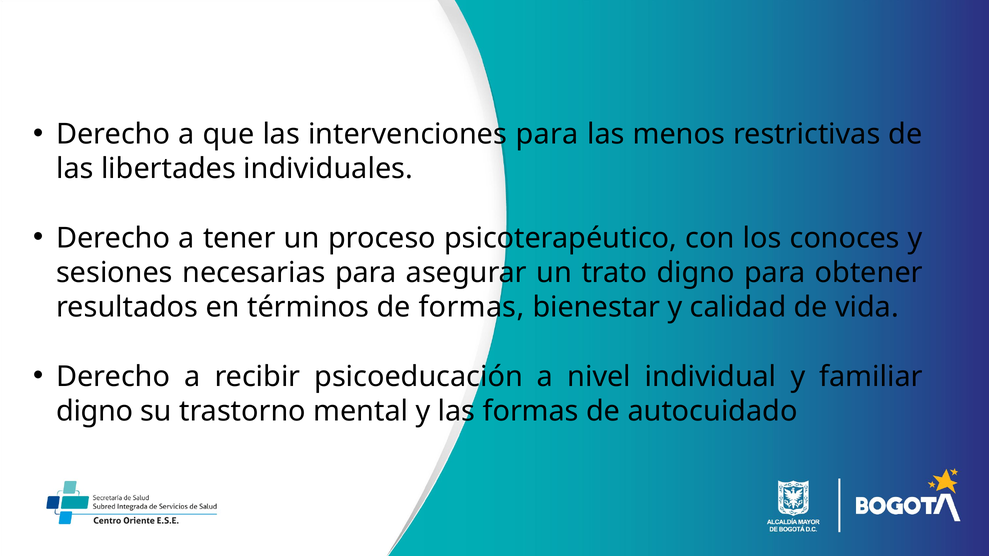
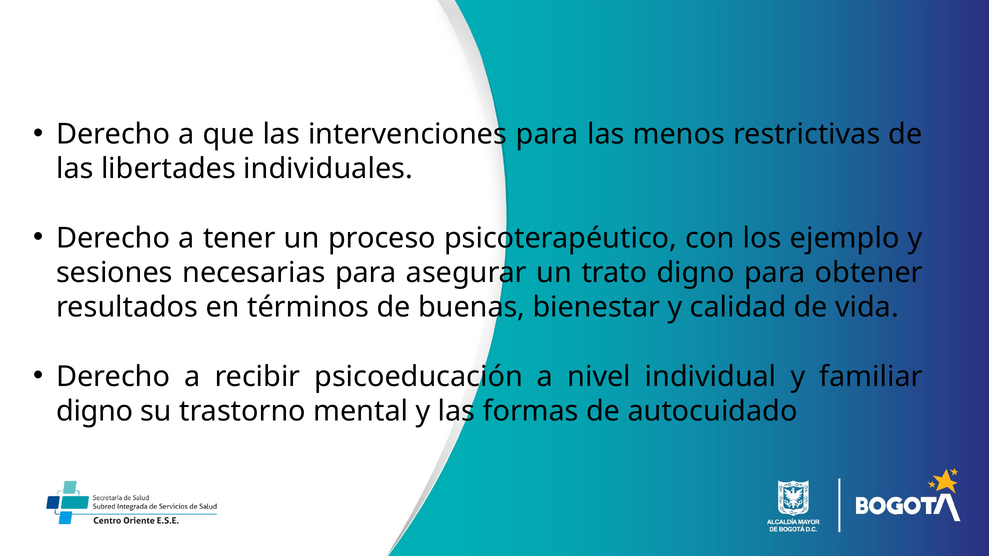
conoces: conoces -> ejemplo
de formas: formas -> buenas
